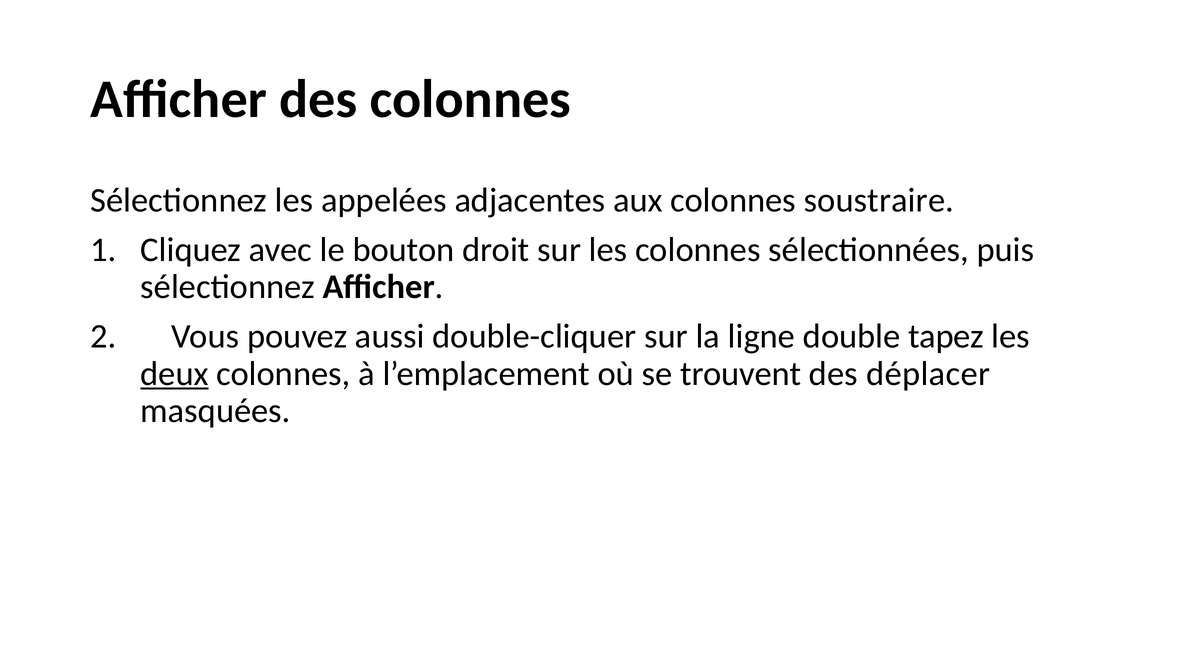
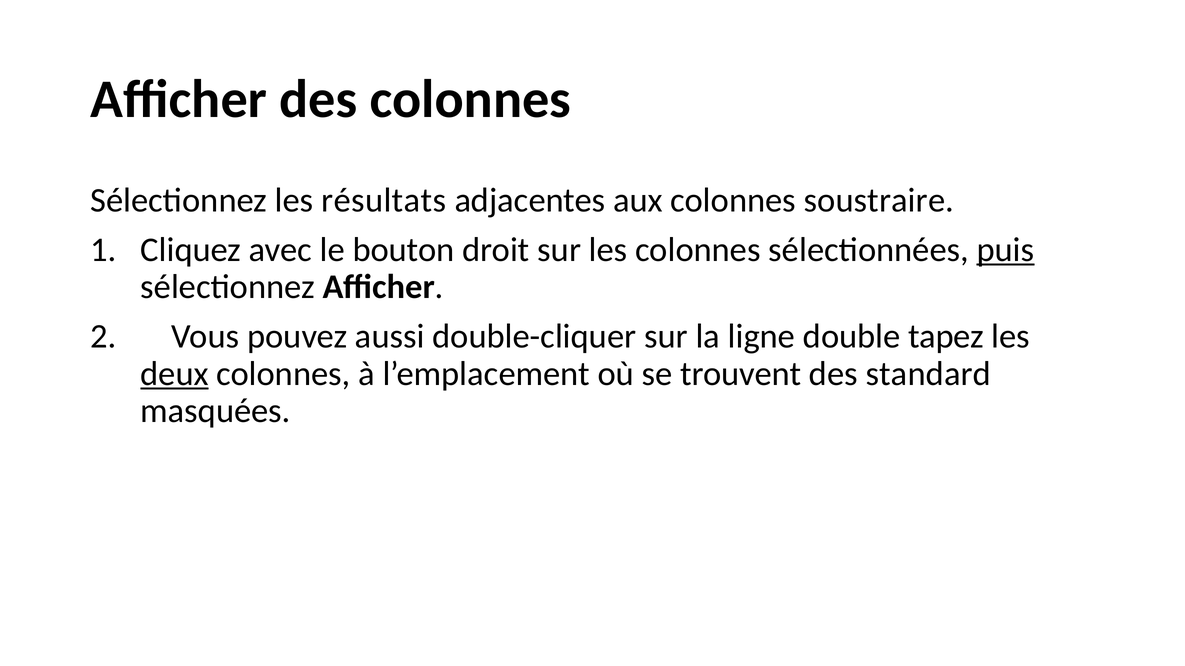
appelées: appelées -> résultats
puis underline: none -> present
déplacer: déplacer -> standard
